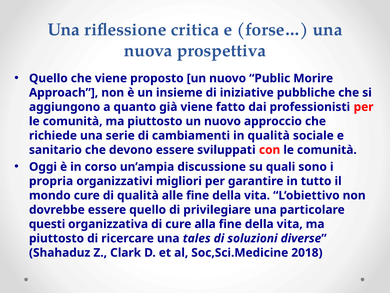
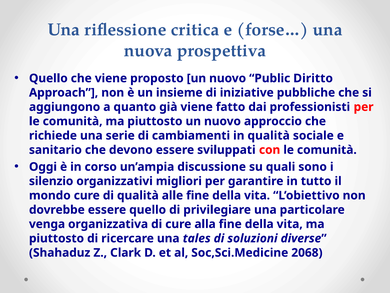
Morire: Morire -> Diritto
propria: propria -> silenzio
questi: questi -> venga
2018: 2018 -> 2068
